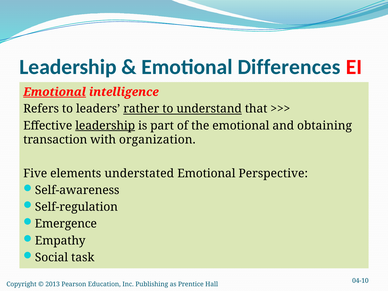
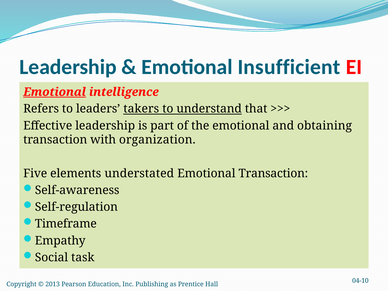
Differences: Differences -> Insufficient
rather: rather -> takers
leadership at (105, 126) underline: present -> none
Emotional Perspective: Perspective -> Transaction
Emergence: Emergence -> Timeframe
